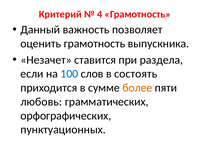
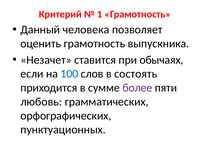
4: 4 -> 1
важность: важность -> человека
раздела: раздела -> обычаях
более colour: orange -> purple
